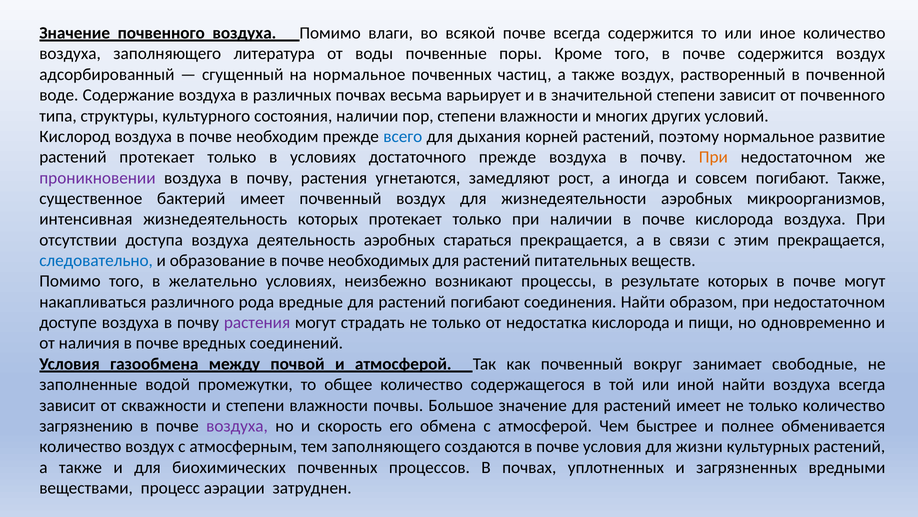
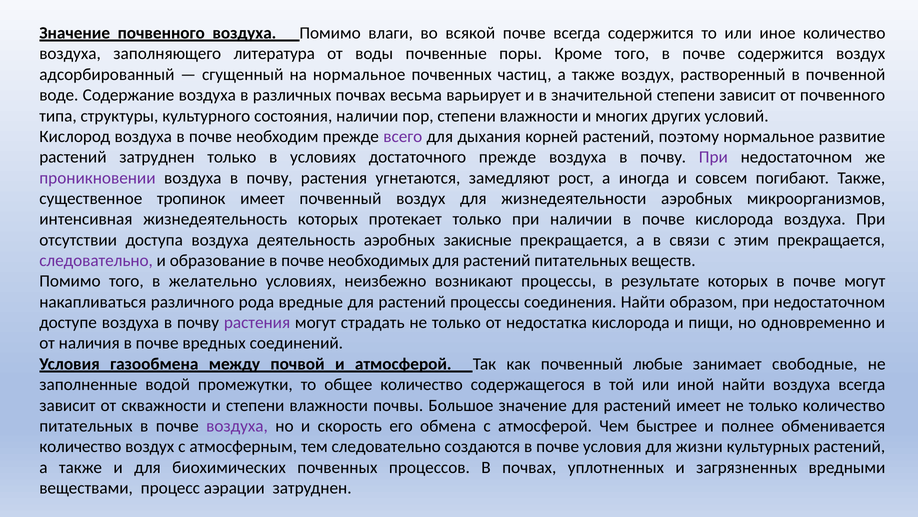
всего colour: blue -> purple
растений протекает: протекает -> затруднен
При at (713, 157) colour: orange -> purple
бактерий: бактерий -> тропинок
стараться: стараться -> закисные
следовательно at (96, 260) colour: blue -> purple
растений погибают: погибают -> процессы
вокруг: вокруг -> любые
загрязнению at (86, 425): загрязнению -> питательных
тем заполняющего: заполняющего -> следовательно
